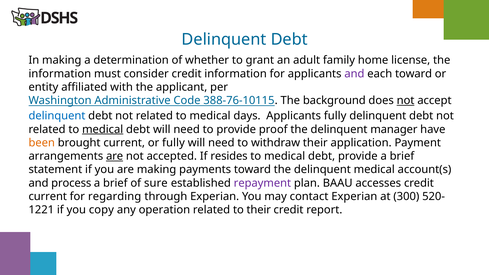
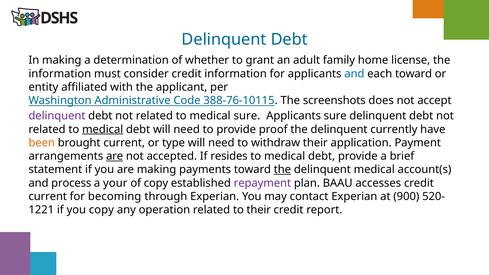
and at (354, 74) colour: purple -> blue
background: background -> screenshots
not at (406, 101) underline: present -> none
delinquent at (57, 116) colour: blue -> purple
medical days: days -> sure
Applicants fully: fully -> sure
manager: manager -> currently
or fully: fully -> type
the at (282, 170) underline: none -> present
brief at (115, 183): brief -> your
of sure: sure -> copy
regarding: regarding -> becoming
300: 300 -> 900
